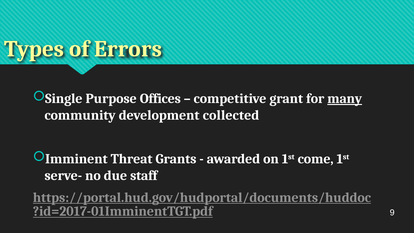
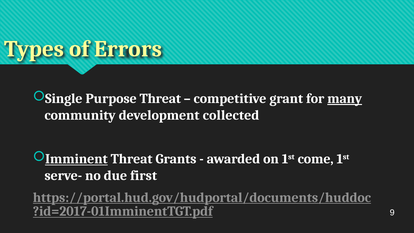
Purpose Offices: Offices -> Threat
Imminent underline: none -> present
staff: staff -> first
